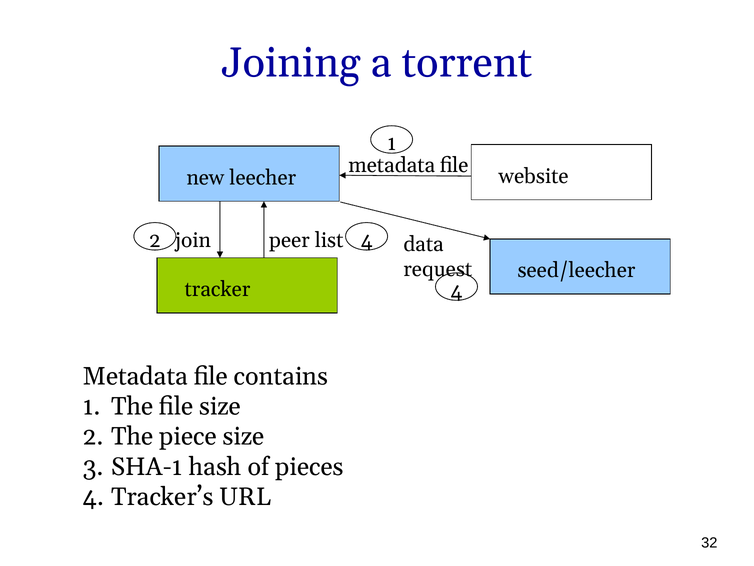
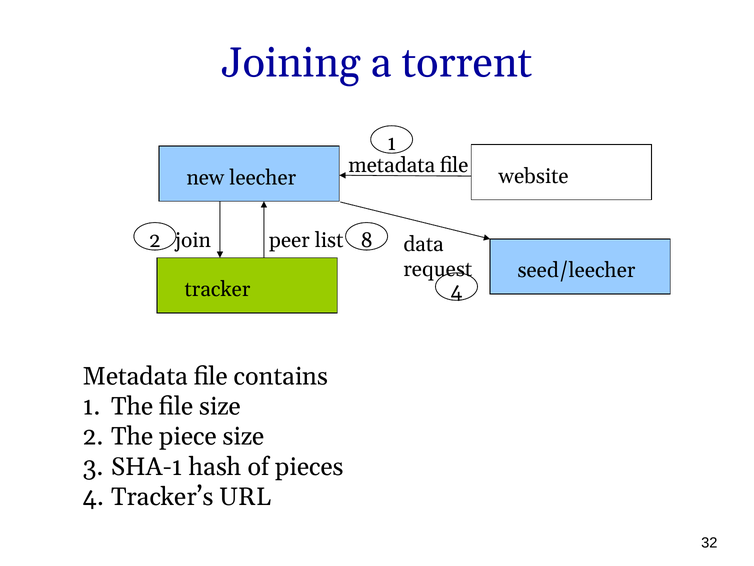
2 4: 4 -> 8
